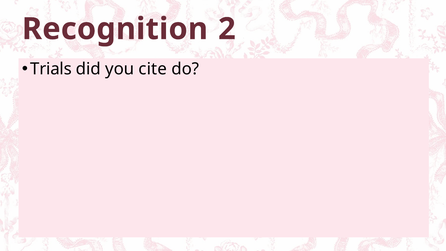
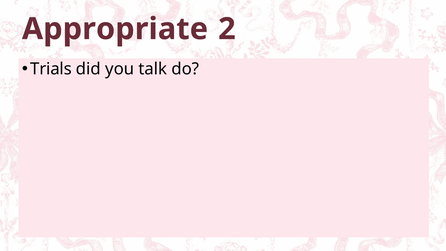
Recognition: Recognition -> Appropriate
cite: cite -> talk
